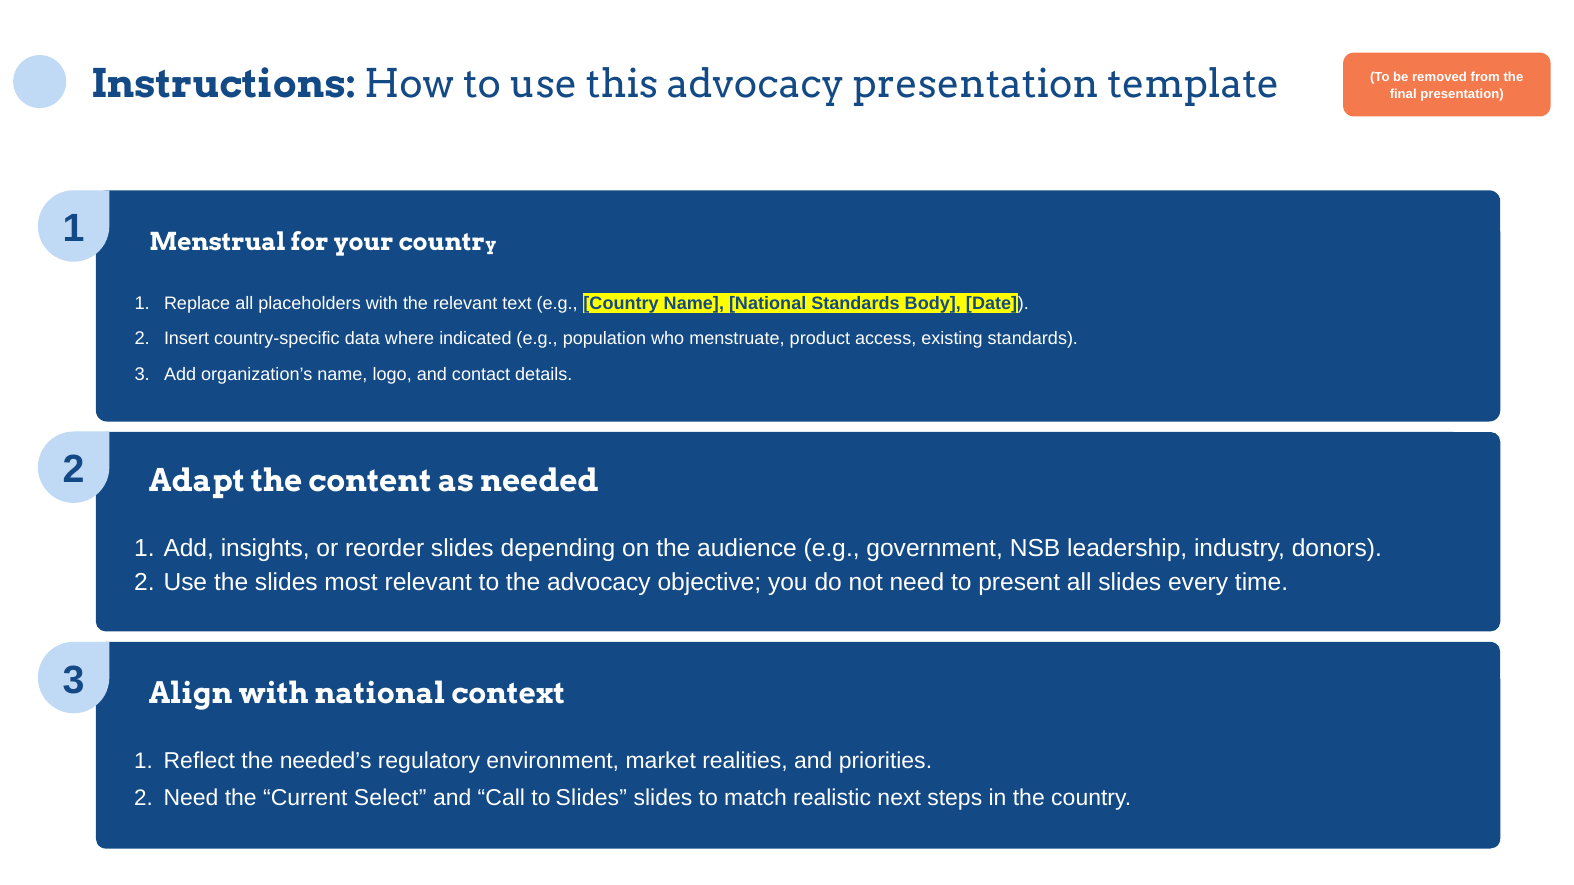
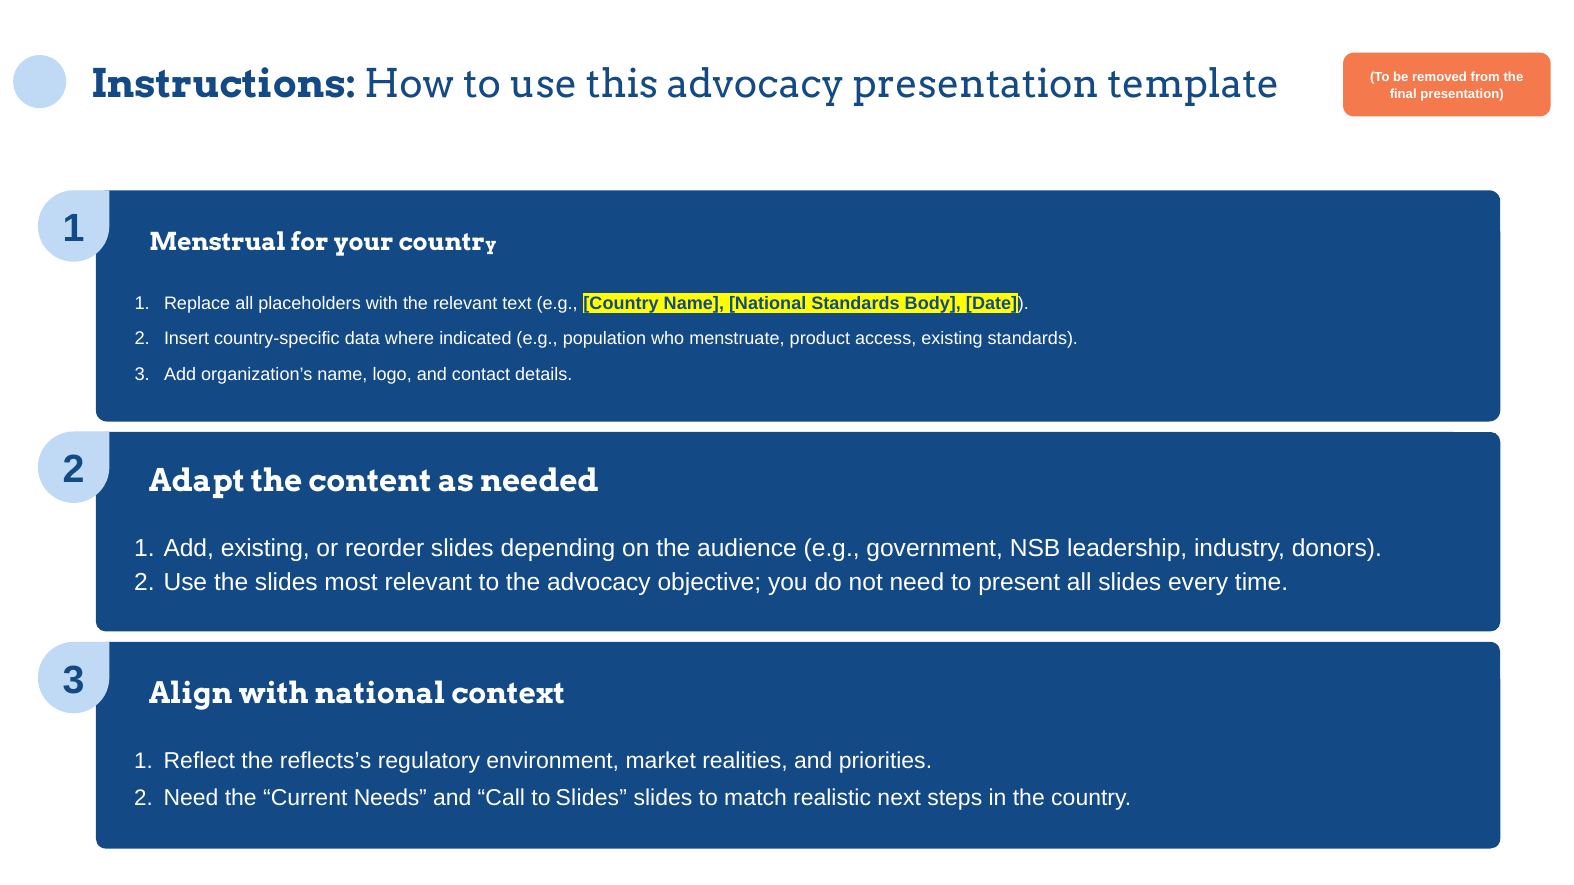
Add insights: insights -> existing
needed’s: needed’s -> reflects’s
Select: Select -> Needs
